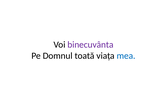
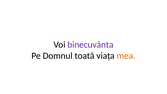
mea colour: blue -> orange
